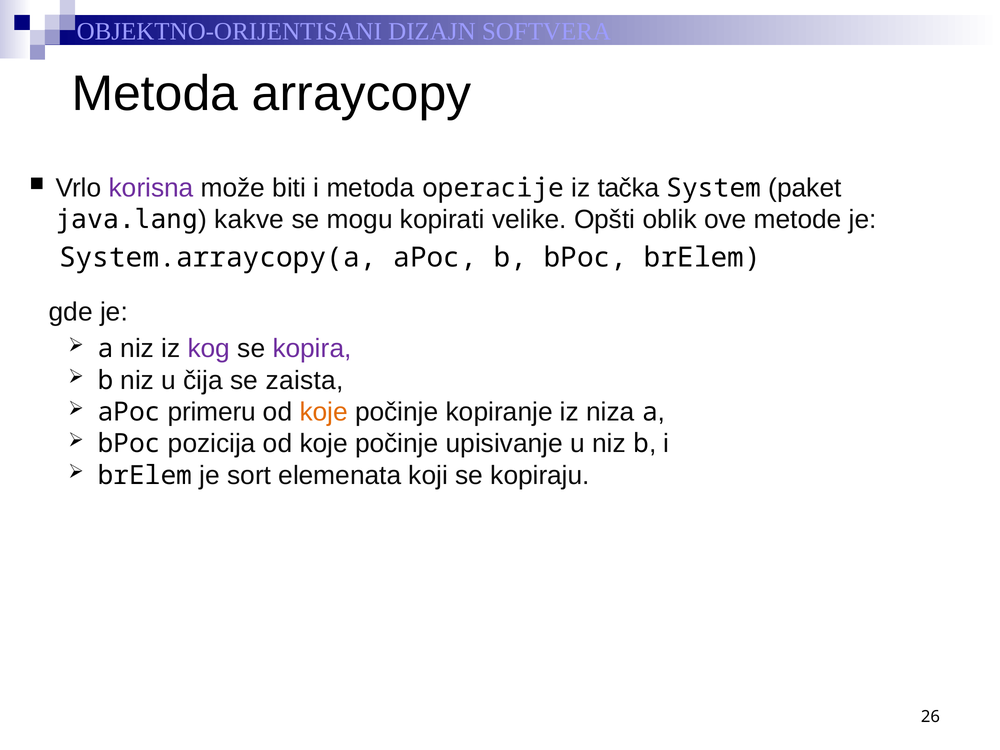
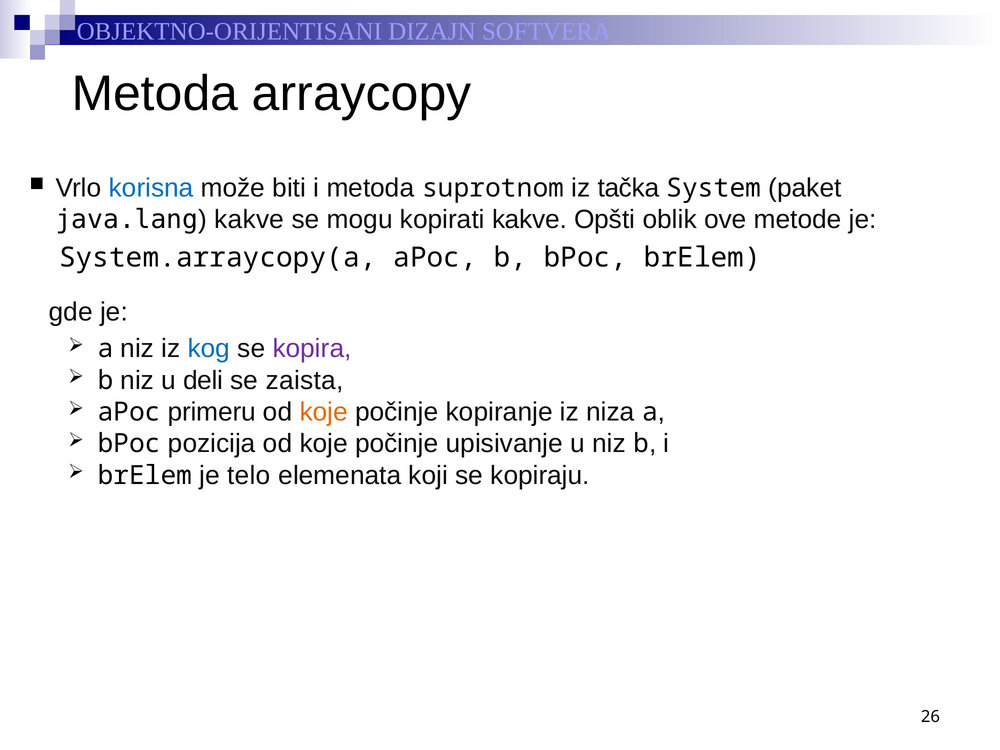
korisna colour: purple -> blue
operacije: operacije -> suprotnom
kopirati velike: velike -> kakve
kog colour: purple -> blue
čija: čija -> deli
sort: sort -> telo
